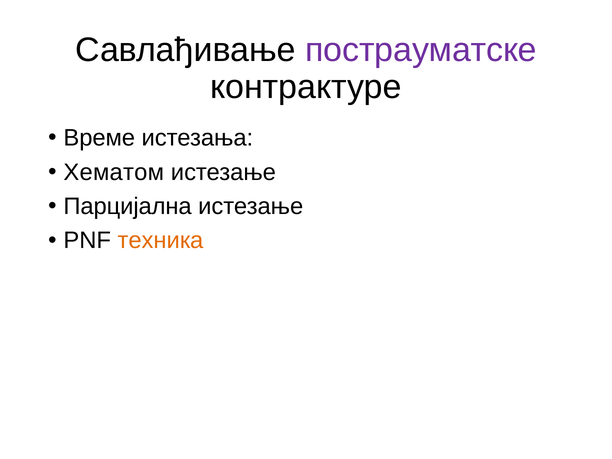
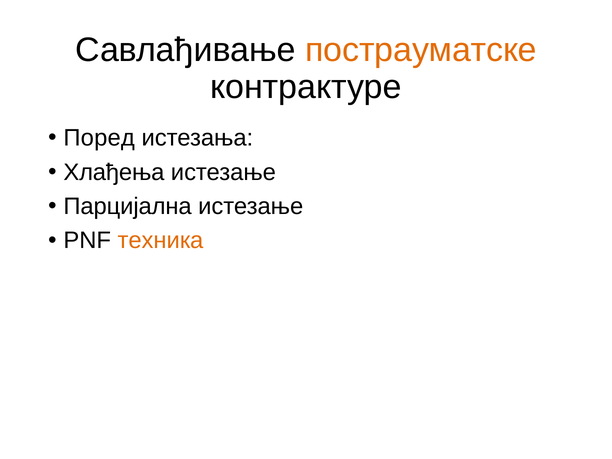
пострауматске colour: purple -> orange
Време: Време -> Поред
Хематом: Хематом -> Хлађења
